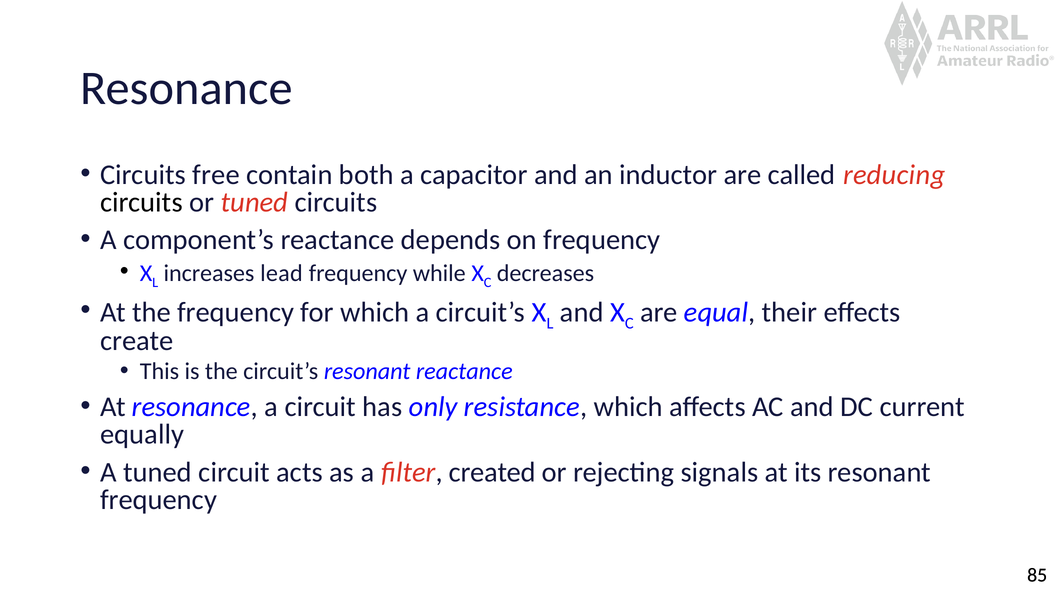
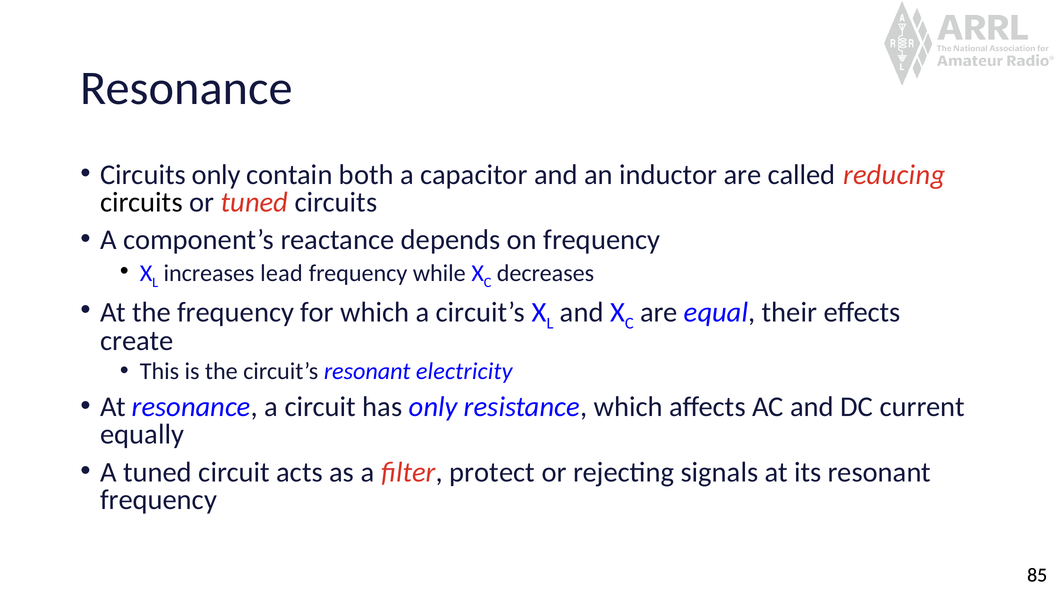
Circuits free: free -> only
resonant reactance: reactance -> electricity
created: created -> protect
